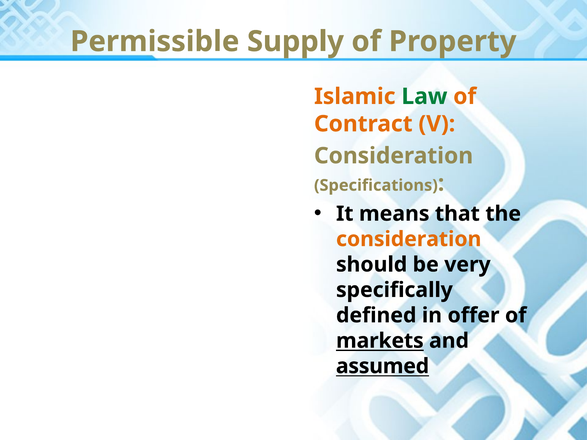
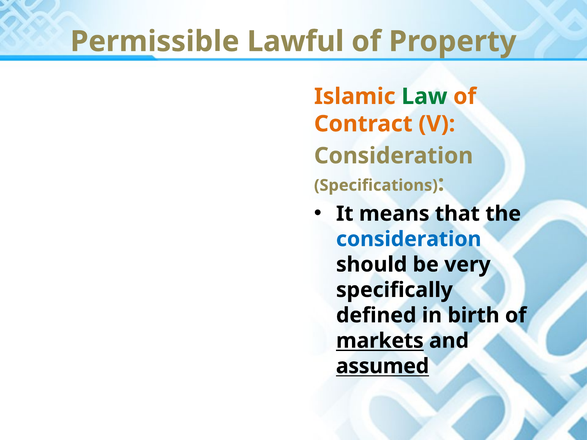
Supply: Supply -> Lawful
consideration at (409, 239) colour: orange -> blue
offer: offer -> birth
